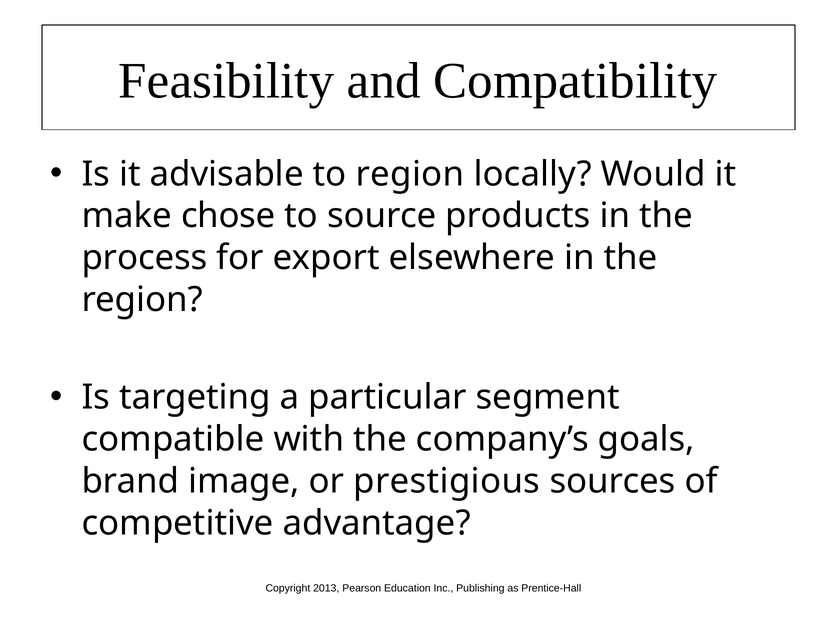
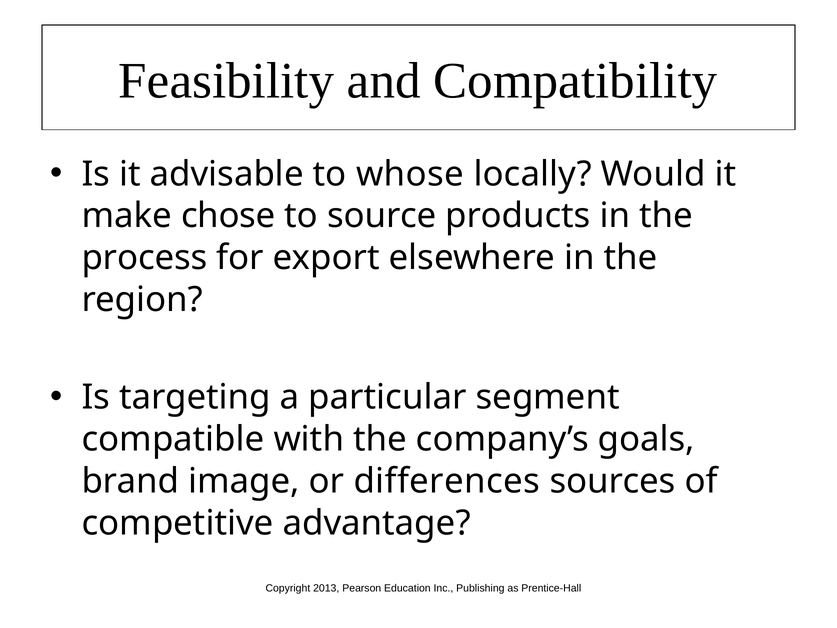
to region: region -> whose
prestigious: prestigious -> differences
